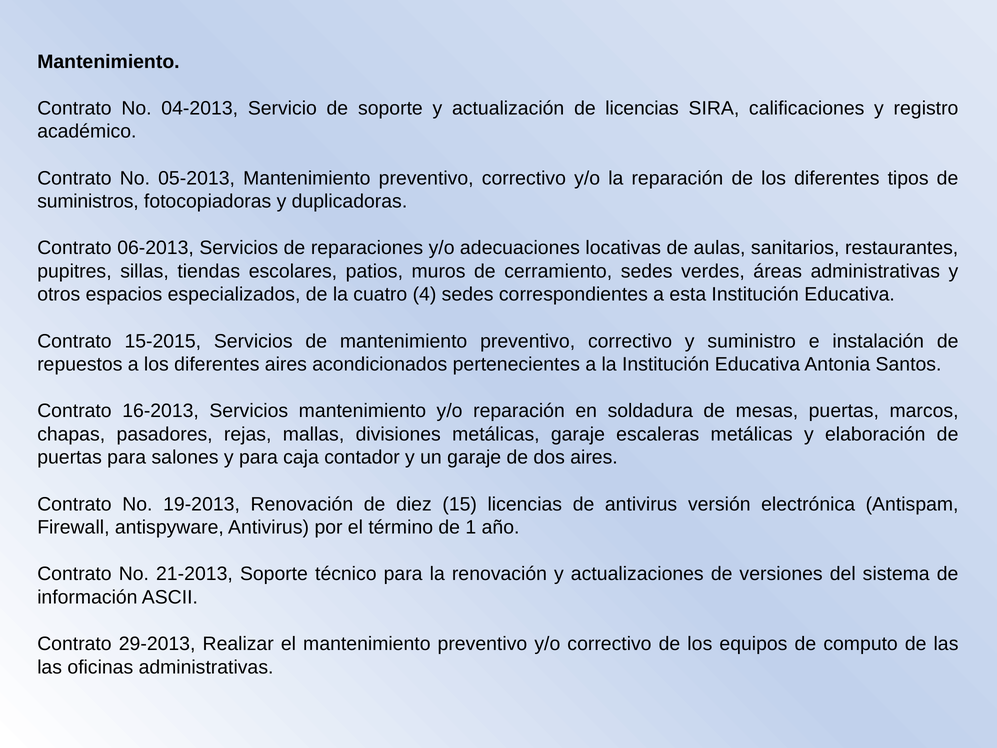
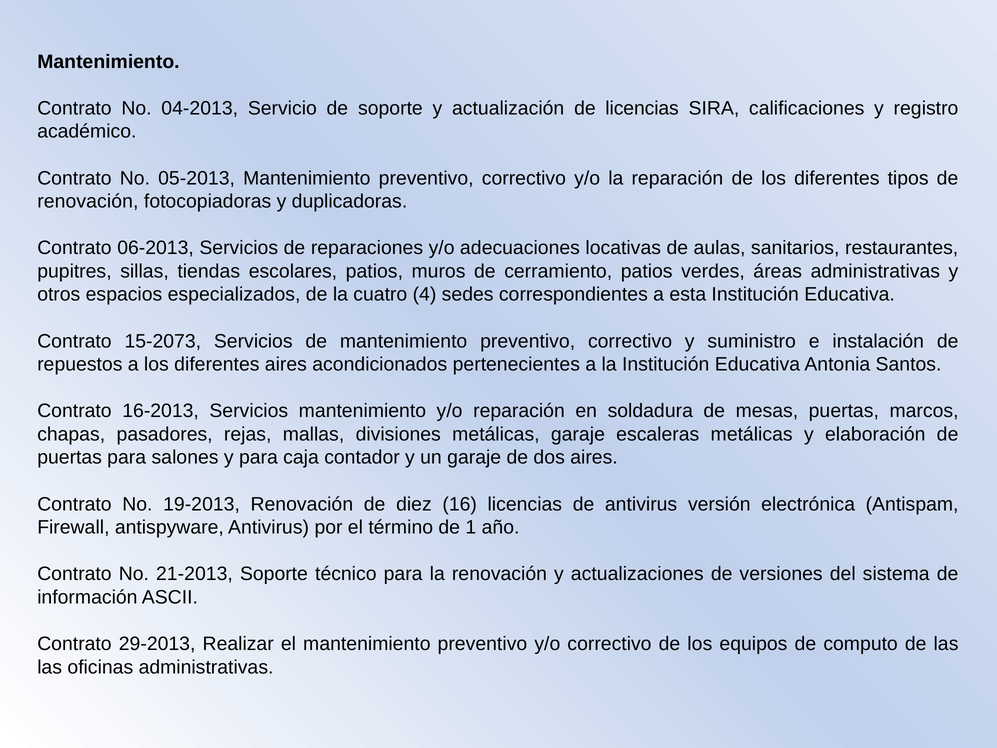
suministros at (88, 201): suministros -> renovación
cerramiento sedes: sedes -> patios
15-2015: 15-2015 -> 15-2073
15: 15 -> 16
